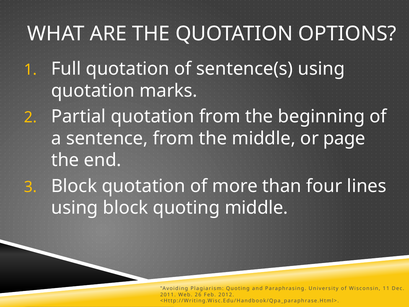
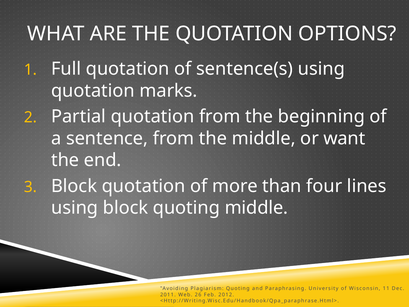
page: page -> want
